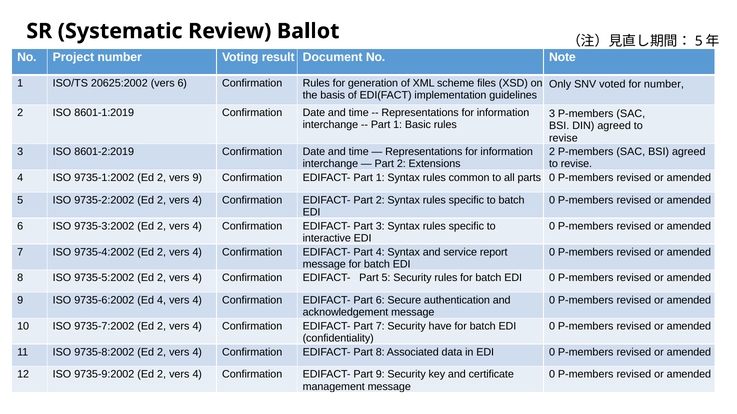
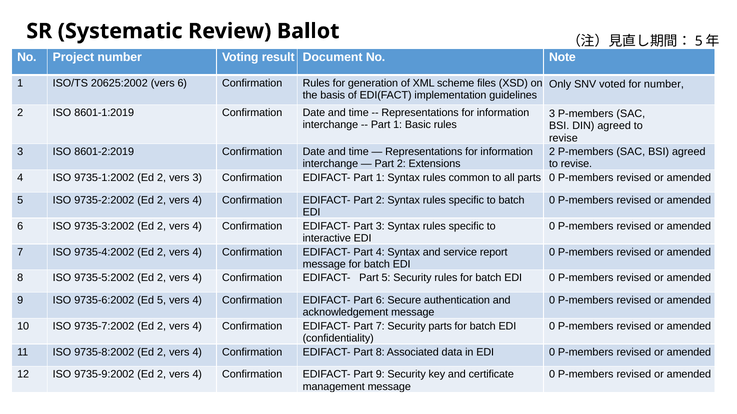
vers 9: 9 -> 3
Ed 4: 4 -> 5
Security have: have -> parts
